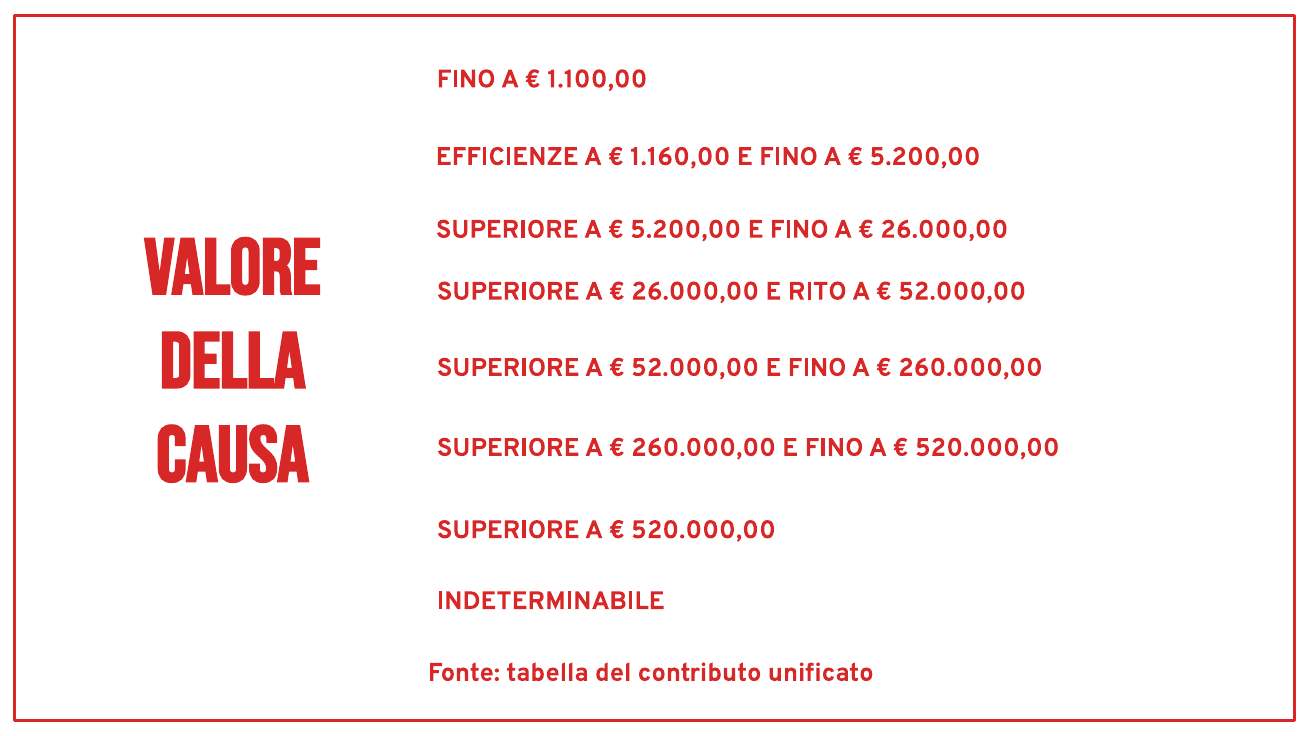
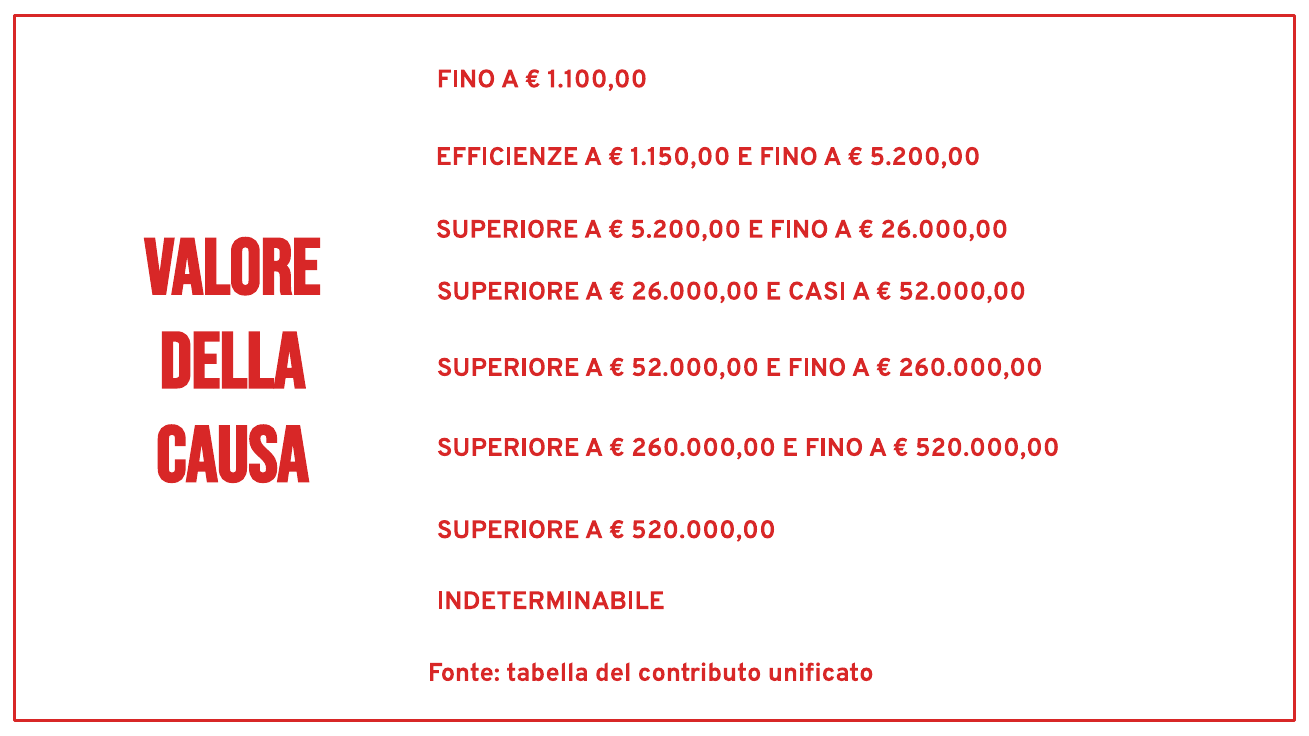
1.160,00: 1.160,00 -> 1.150,00
RITO: RITO -> CASI
